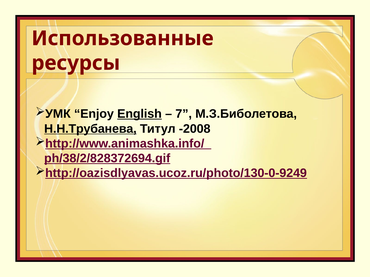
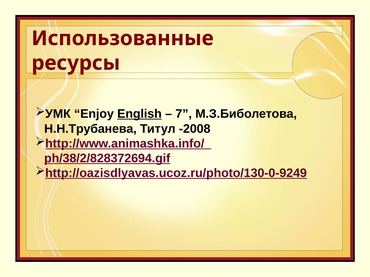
Н.Н.Трубанева underline: present -> none
